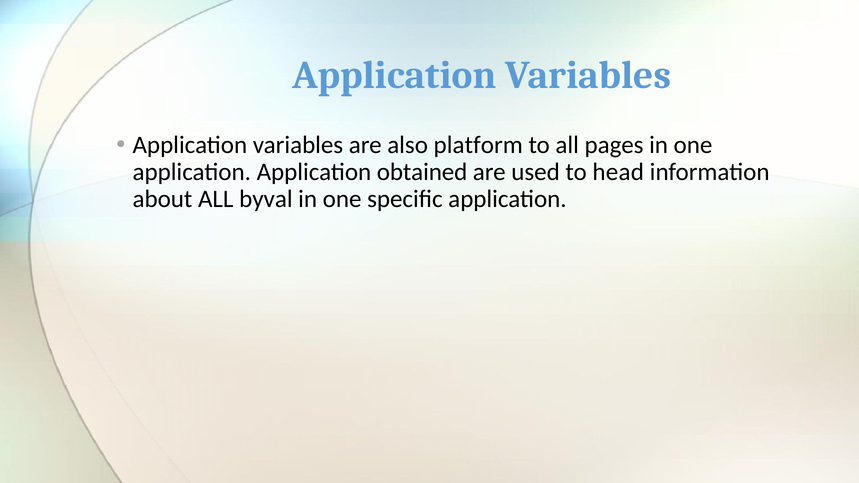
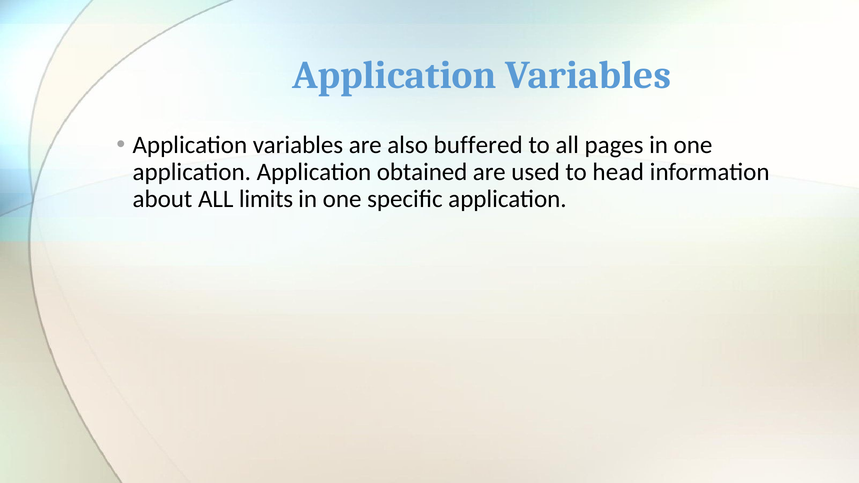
platform: platform -> buffered
byval: byval -> limits
